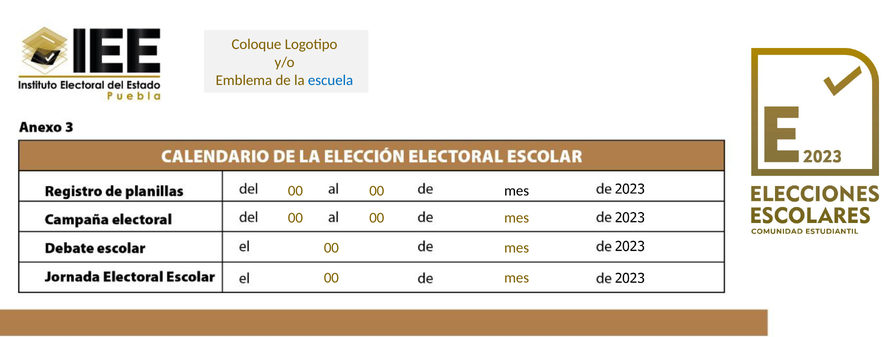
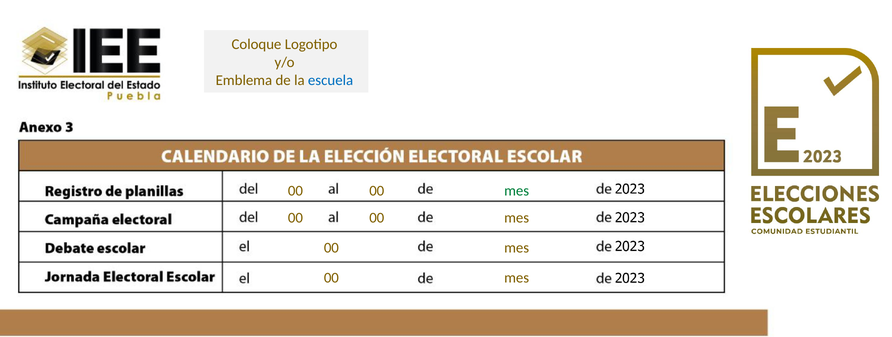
mes at (517, 191) colour: black -> green
